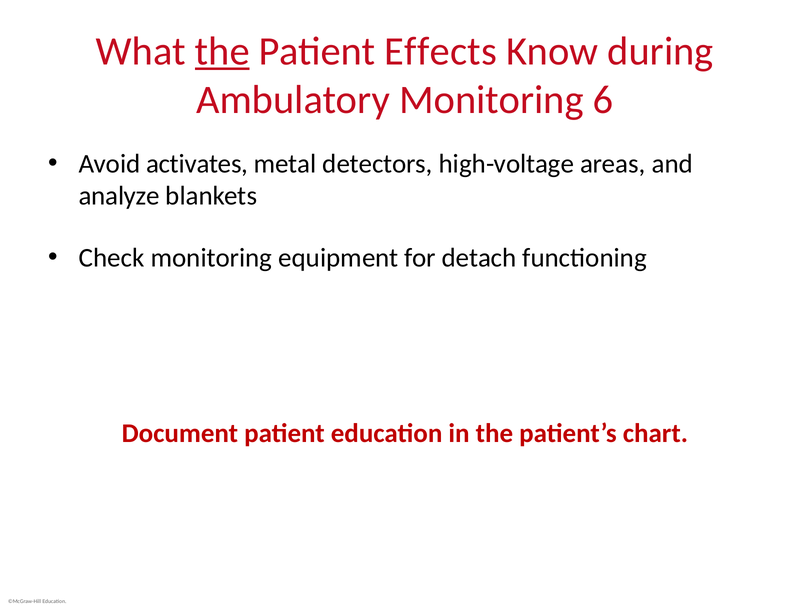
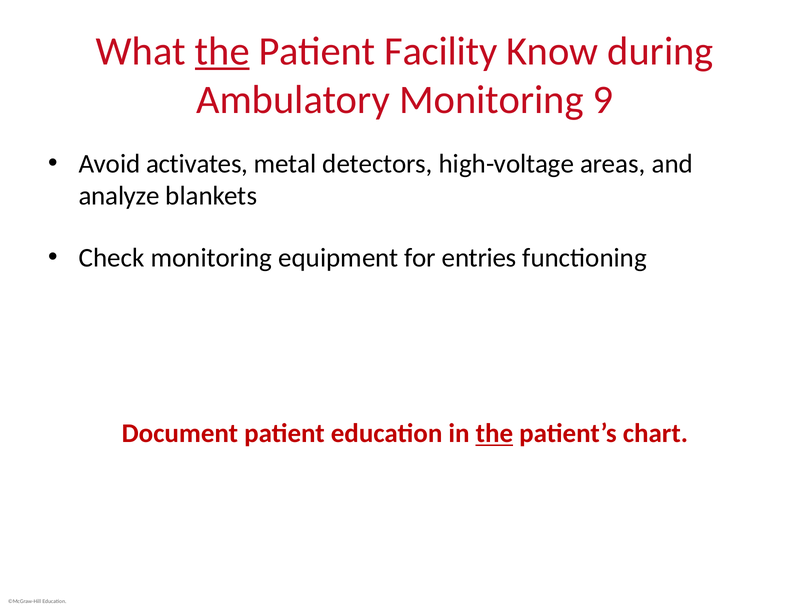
Effects: Effects -> Facility
6: 6 -> 9
detach: detach -> entries
the at (494, 434) underline: none -> present
